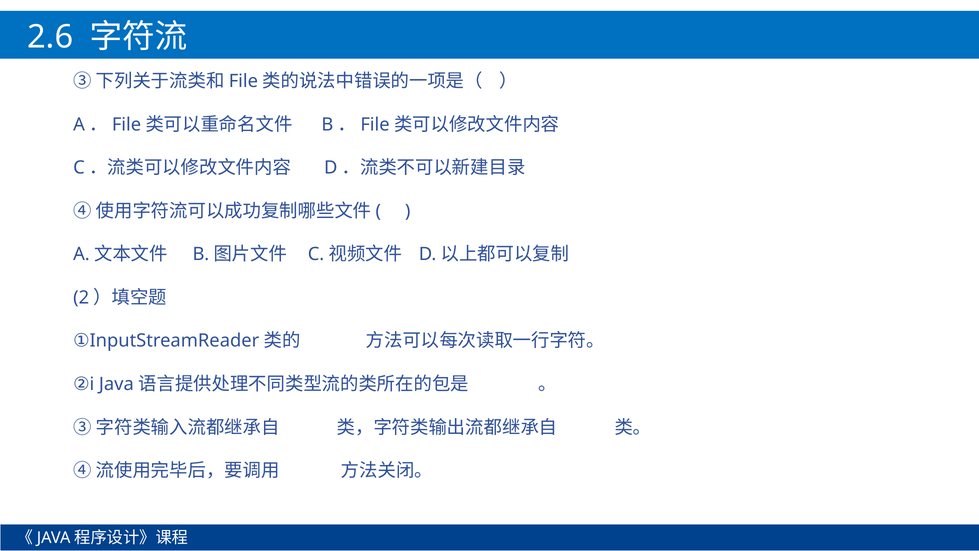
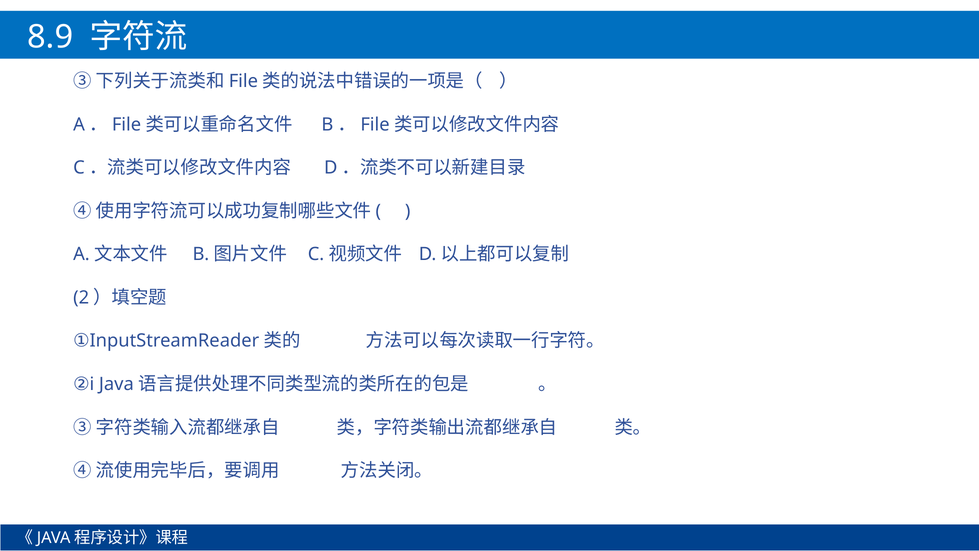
2.6: 2.6 -> 8.9
